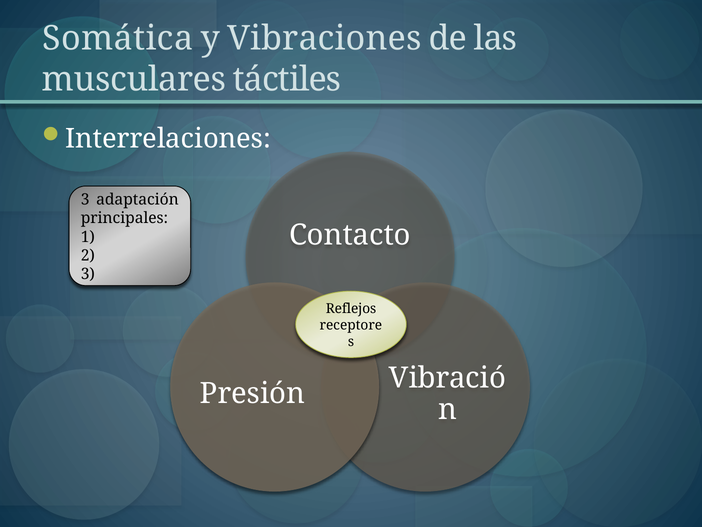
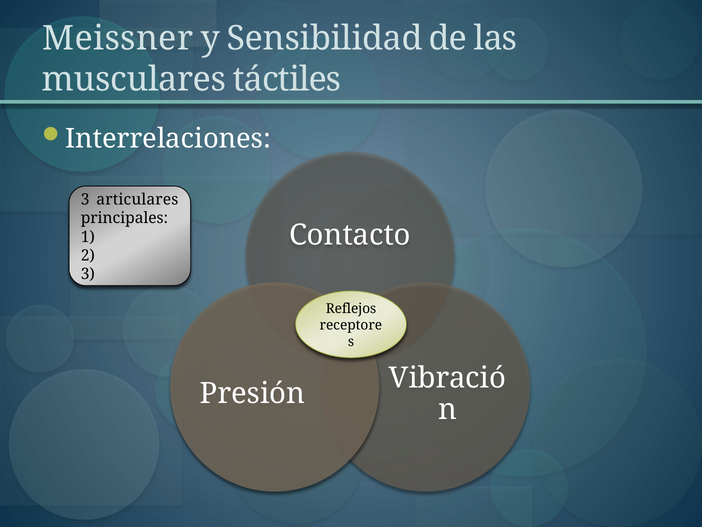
Somática: Somática -> Meissner
Vibraciones: Vibraciones -> Sensibilidad
adaptación: adaptación -> articulares
